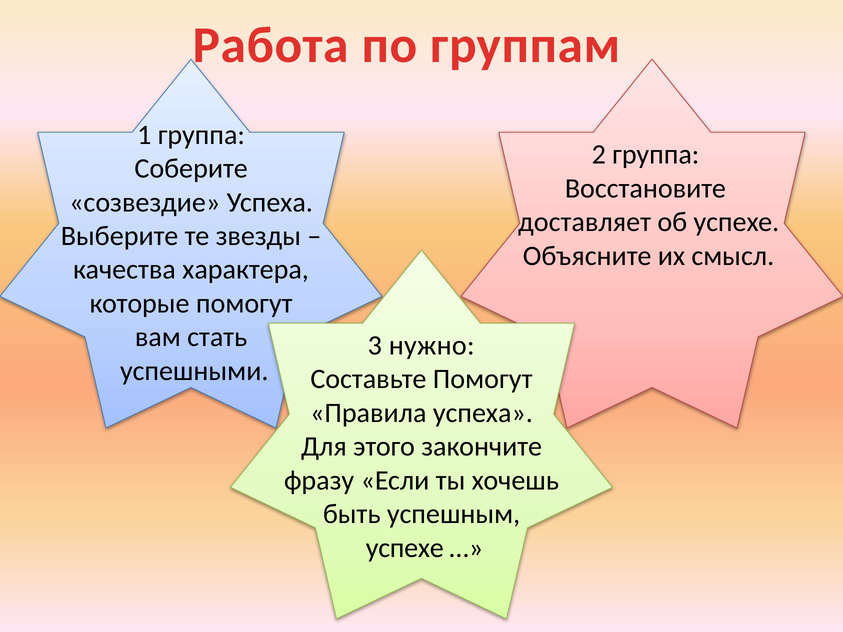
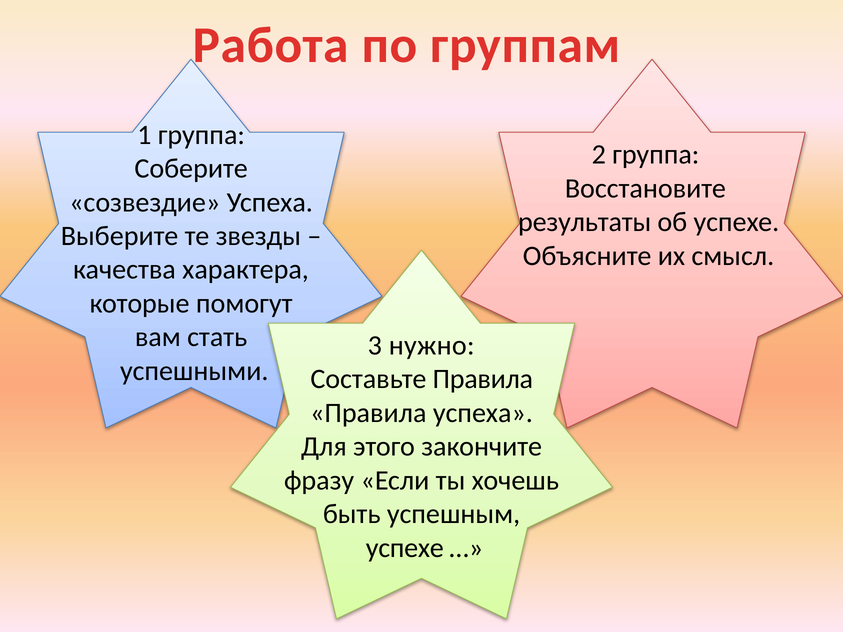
доставляет: доставляет -> результаты
Составьте Помогут: Помогут -> Правила
